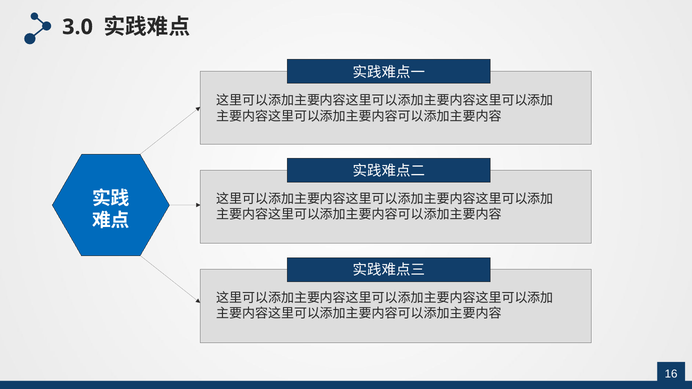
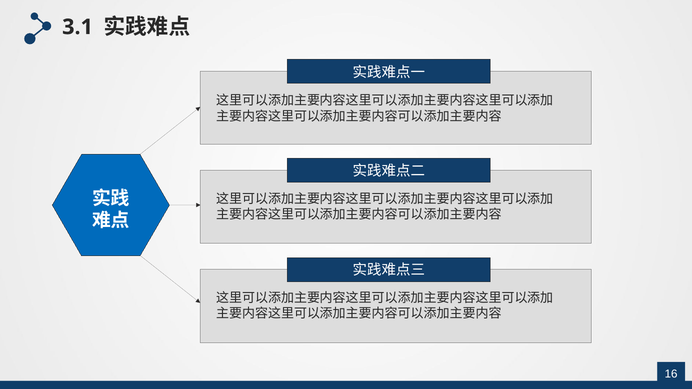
3.0: 3.0 -> 3.1
